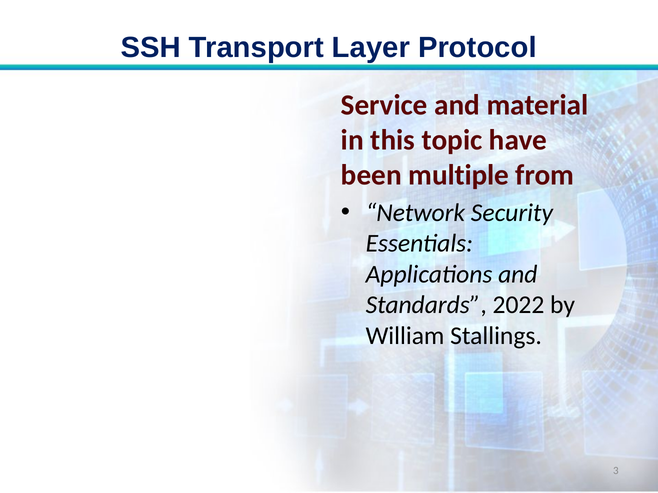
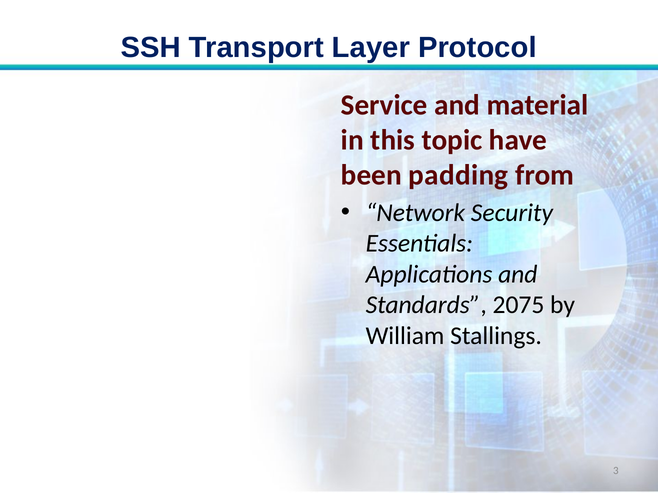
multiple: multiple -> padding
2022: 2022 -> 2075
